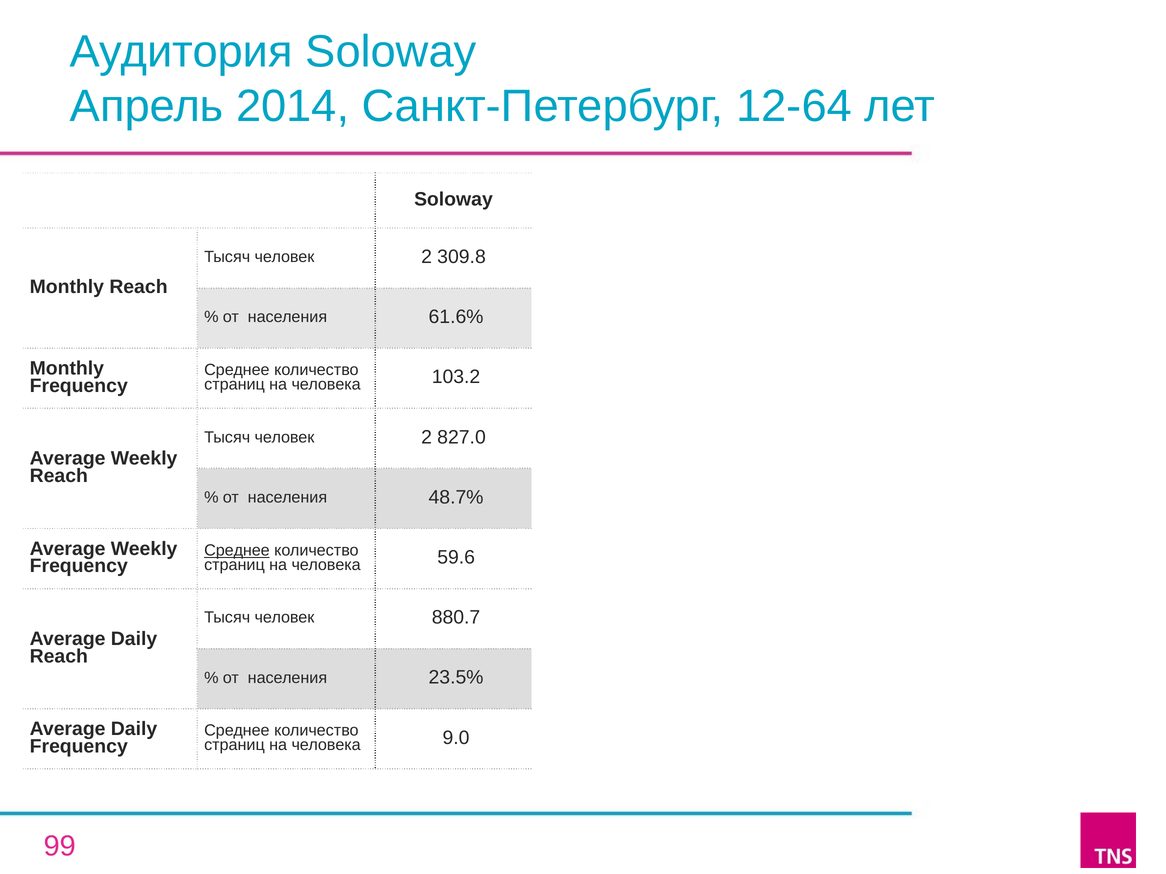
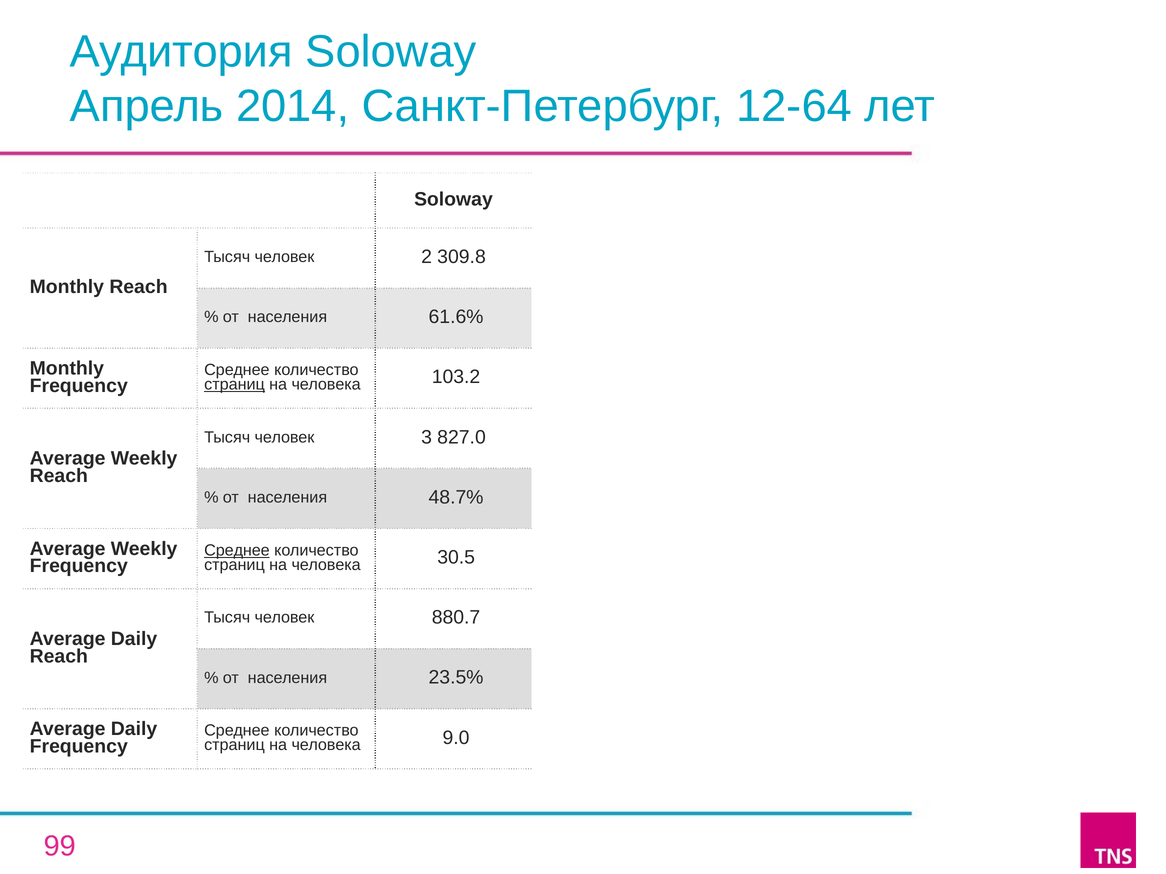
страниц at (235, 385) underline: none -> present
2 at (427, 437): 2 -> 3
59.6: 59.6 -> 30.5
